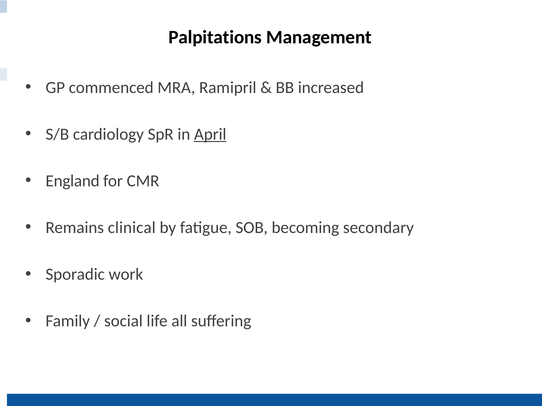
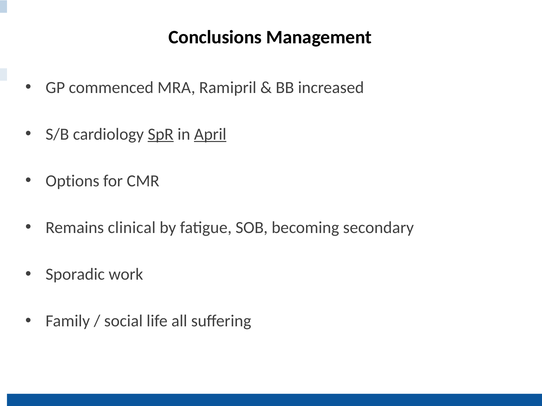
Palpitations: Palpitations -> Conclusions
SpR underline: none -> present
England: England -> Options
